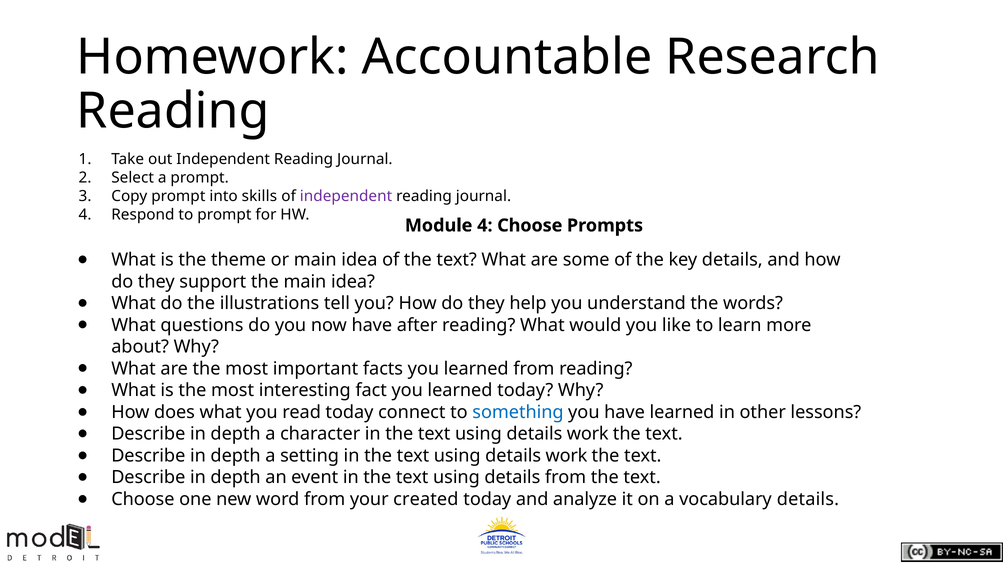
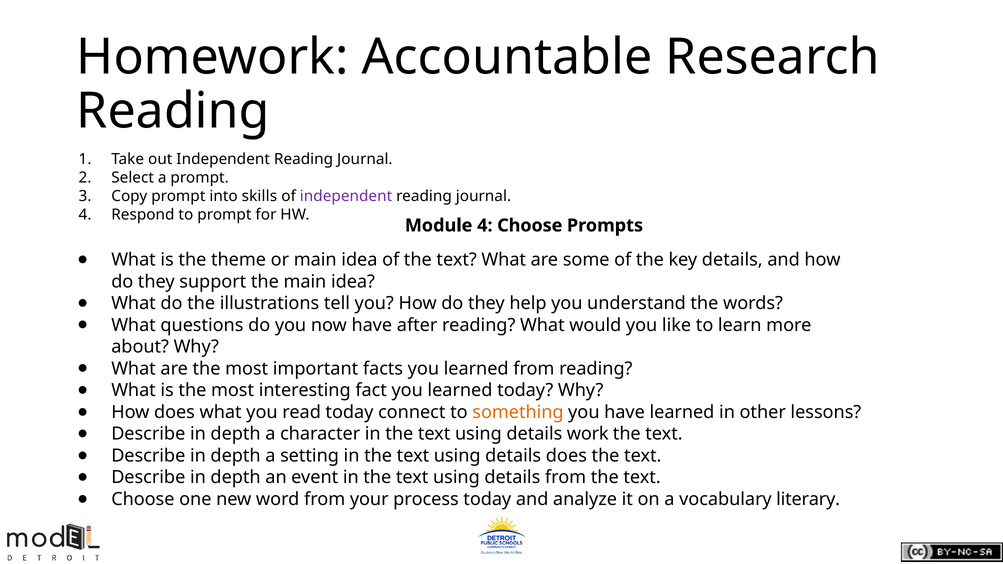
something colour: blue -> orange
work at (566, 456): work -> does
created: created -> process
vocabulary details: details -> literary
